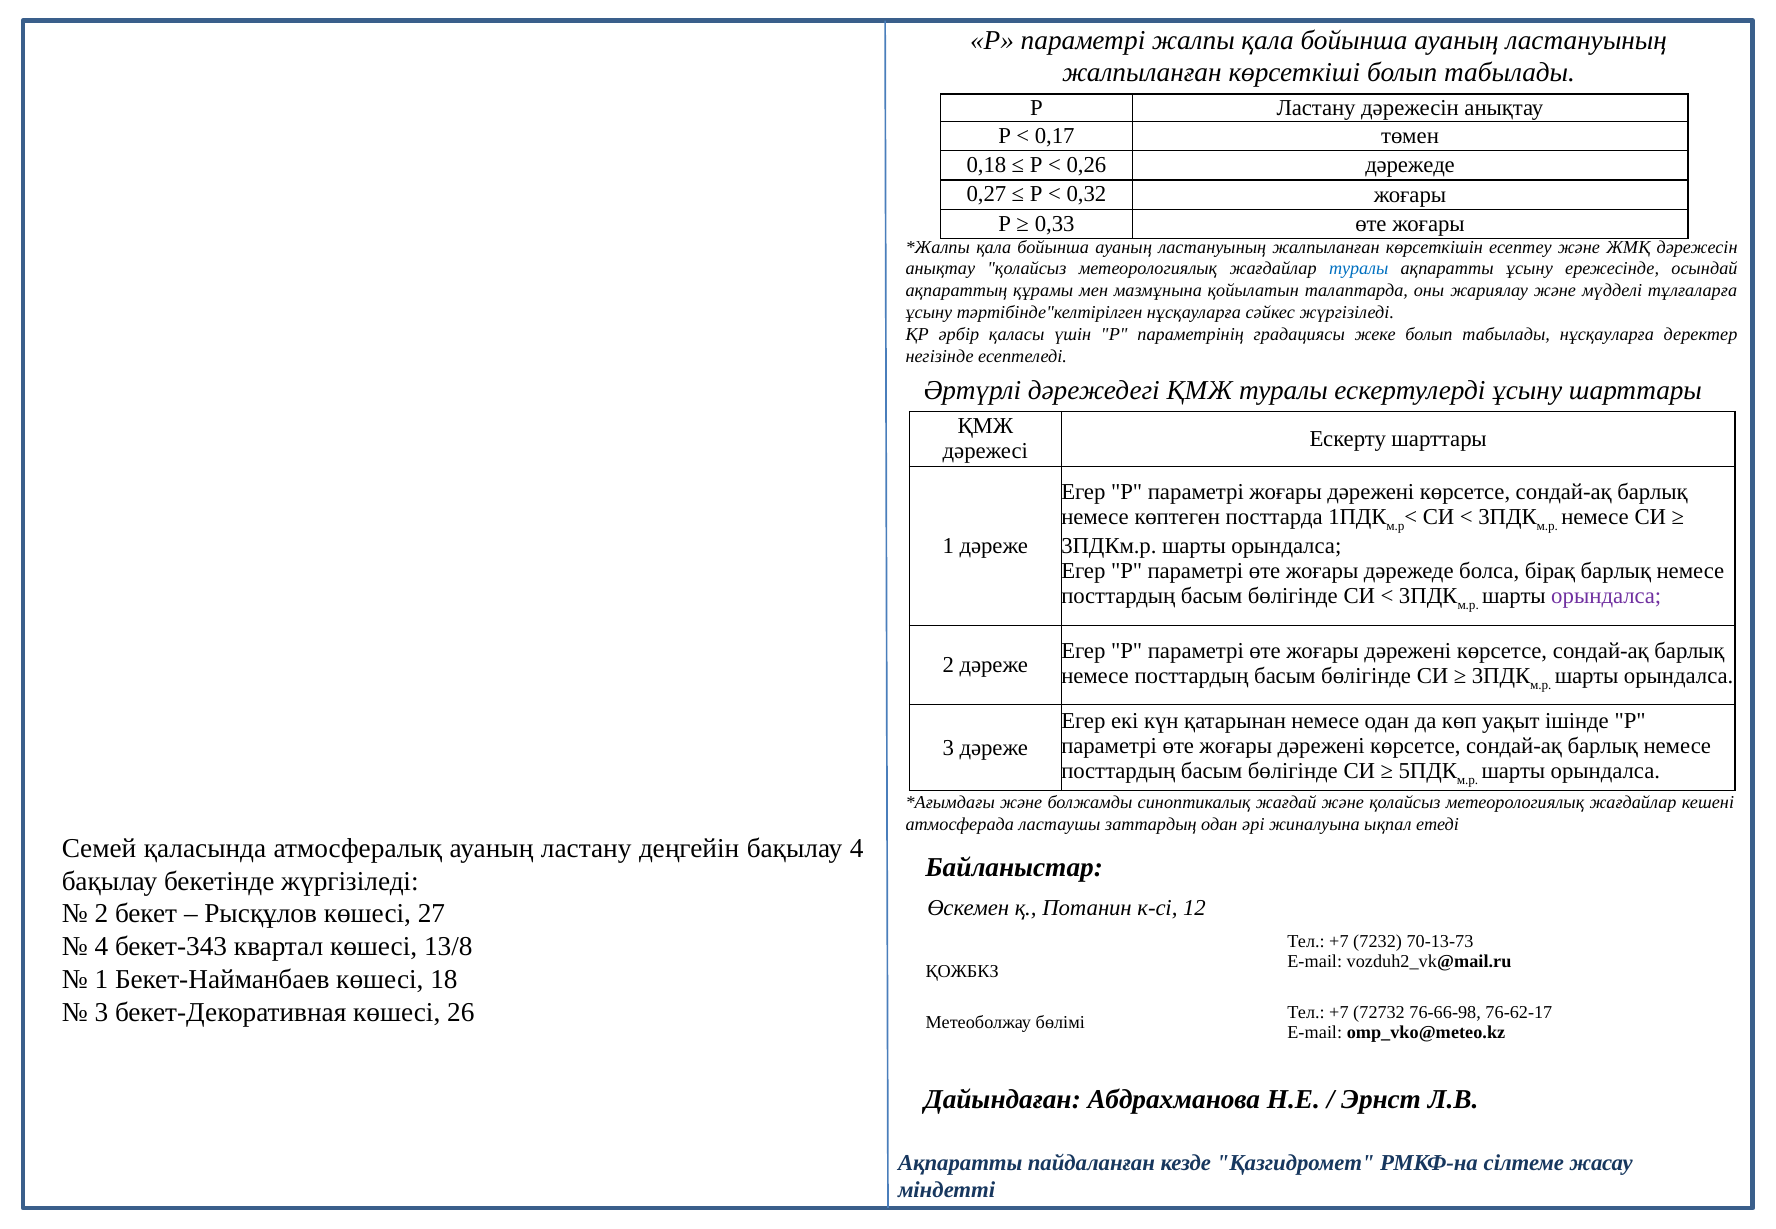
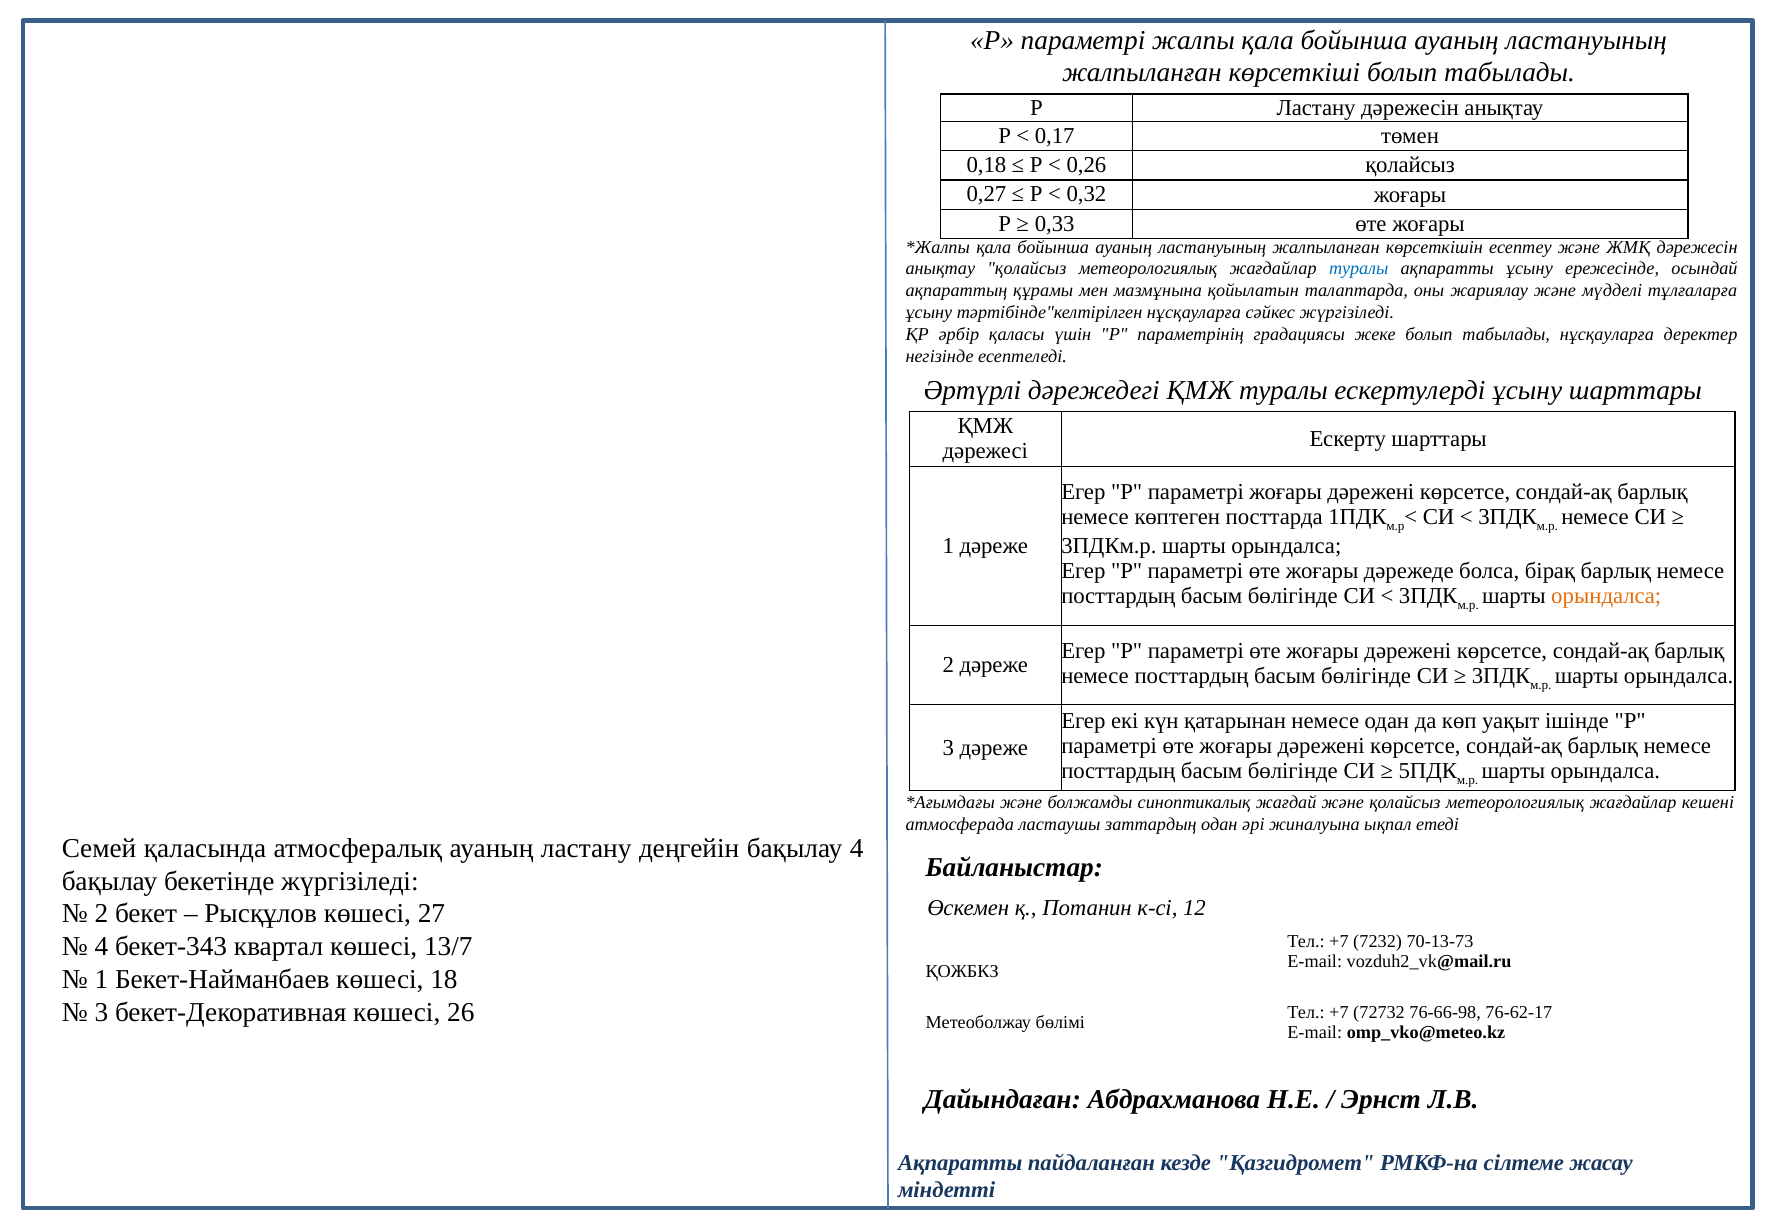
0,26 дәрежеде: дәрежеде -> қолайсыз
орындалса at (1606, 596) colour: purple -> orange
13/8: 13/8 -> 13/7
